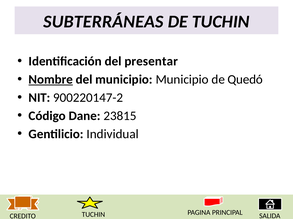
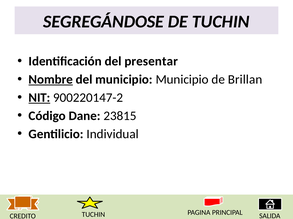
SUBTERRÁNEAS: SUBTERRÁNEAS -> SEGREGÁNDOSE
Quedó: Quedó -> Brillan
NIT underline: none -> present
